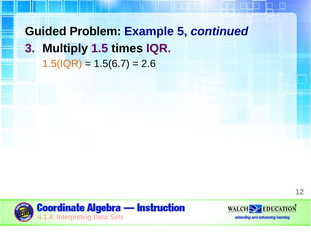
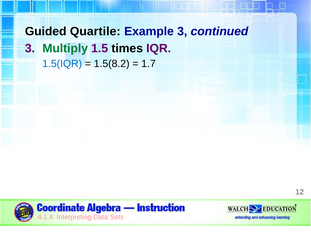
Problem: Problem -> Quartile
Example 5: 5 -> 3
Multiply colour: black -> green
1.5(IQR colour: orange -> blue
1.5(6.7: 1.5(6.7 -> 1.5(8.2
2.6: 2.6 -> 1.7
